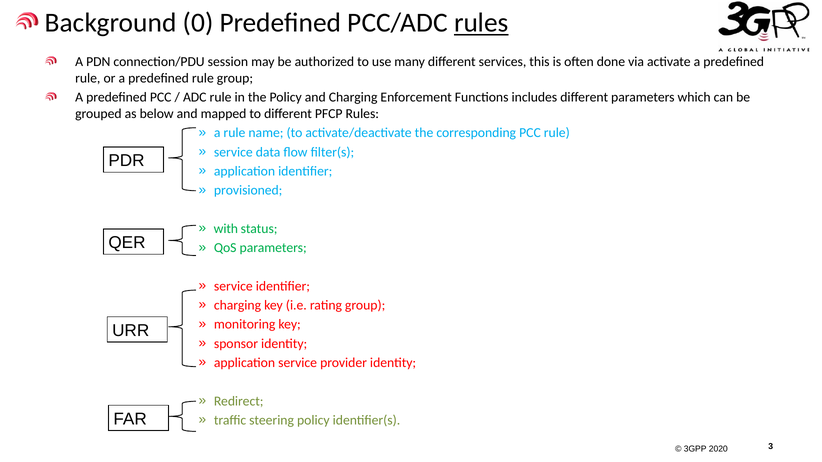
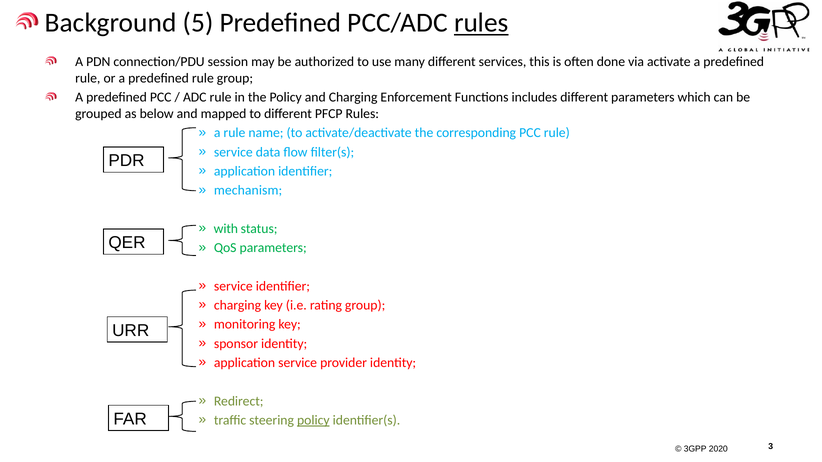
0: 0 -> 5
provisioned: provisioned -> mechanism
policy at (313, 421) underline: none -> present
